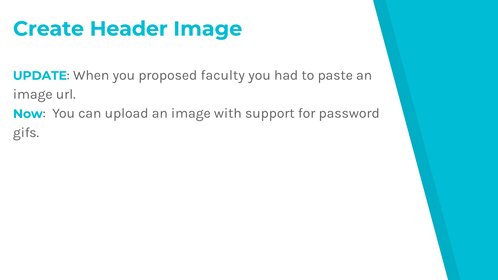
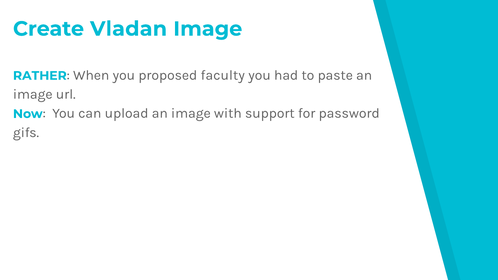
Header: Header -> Vladan
UPDATE: UPDATE -> RATHER
